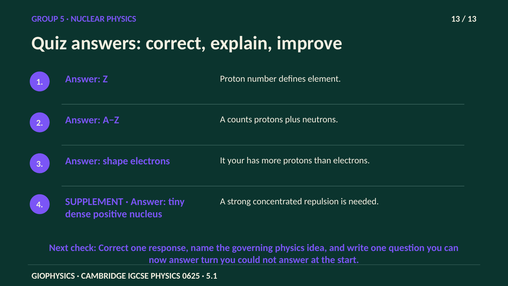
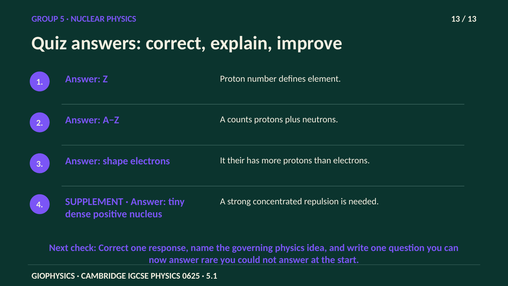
your: your -> their
turn: turn -> rare
